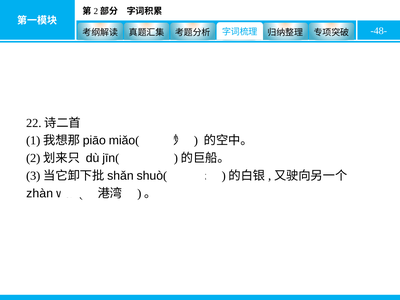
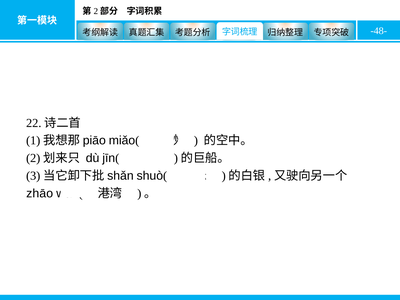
zhàn: zhàn -> zhāo
